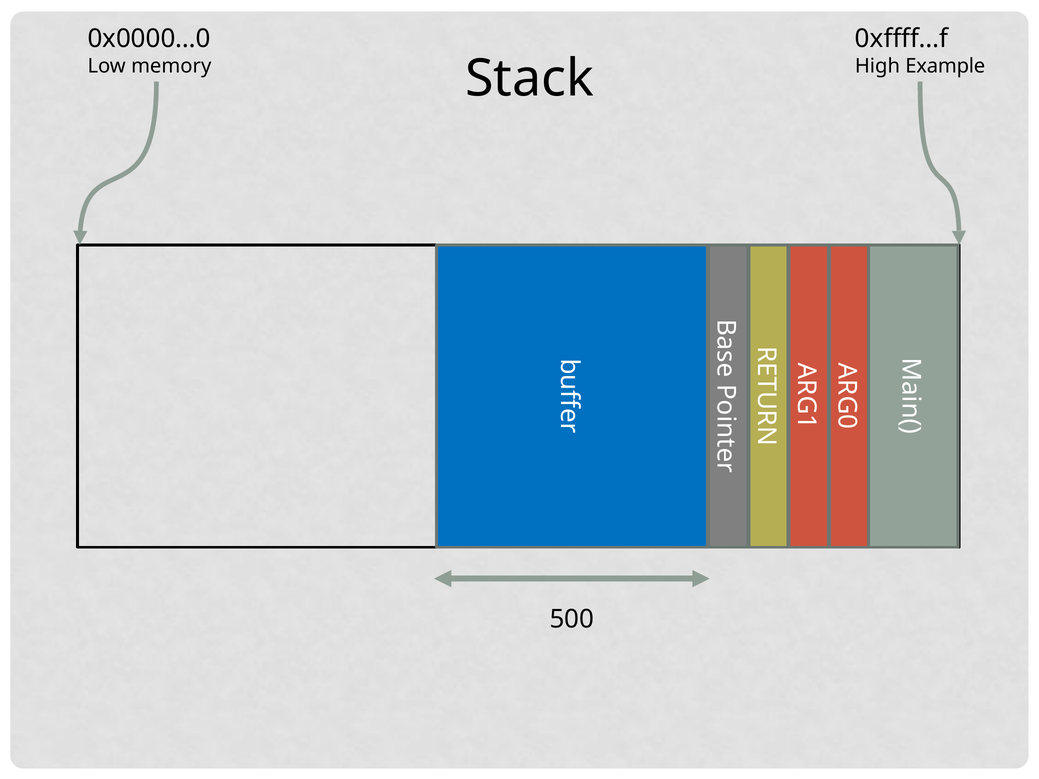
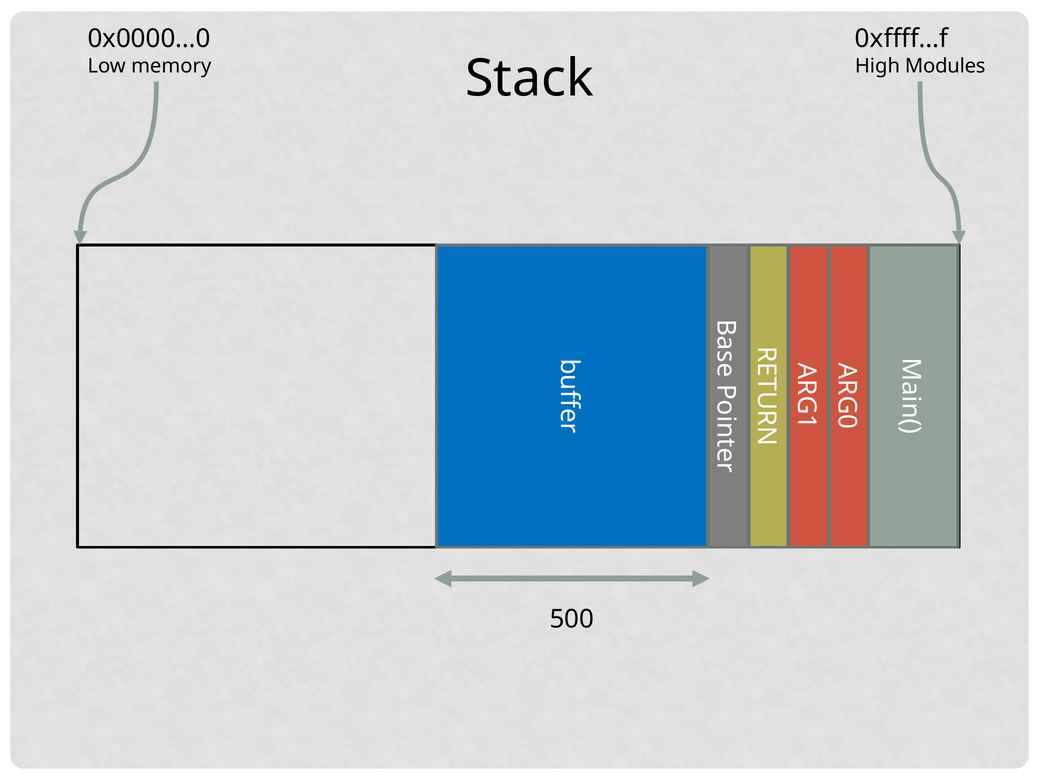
Example: Example -> Modules
